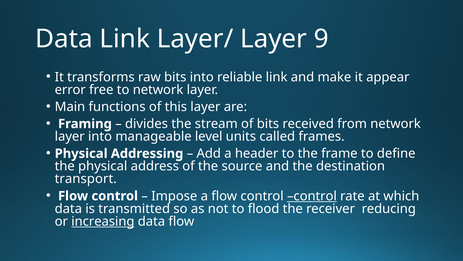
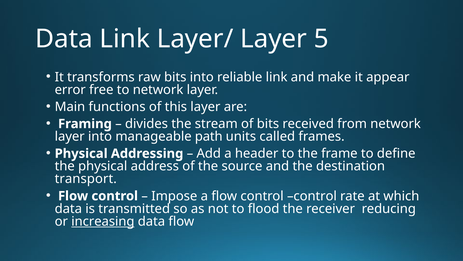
9: 9 -> 5
level: level -> path
control at (312, 196) underline: present -> none
